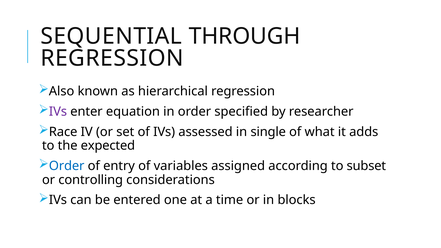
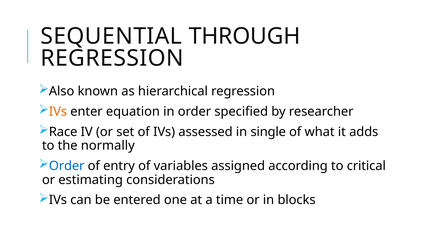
IVs at (58, 111) colour: purple -> orange
expected: expected -> normally
subset: subset -> critical
controlling: controlling -> estimating
